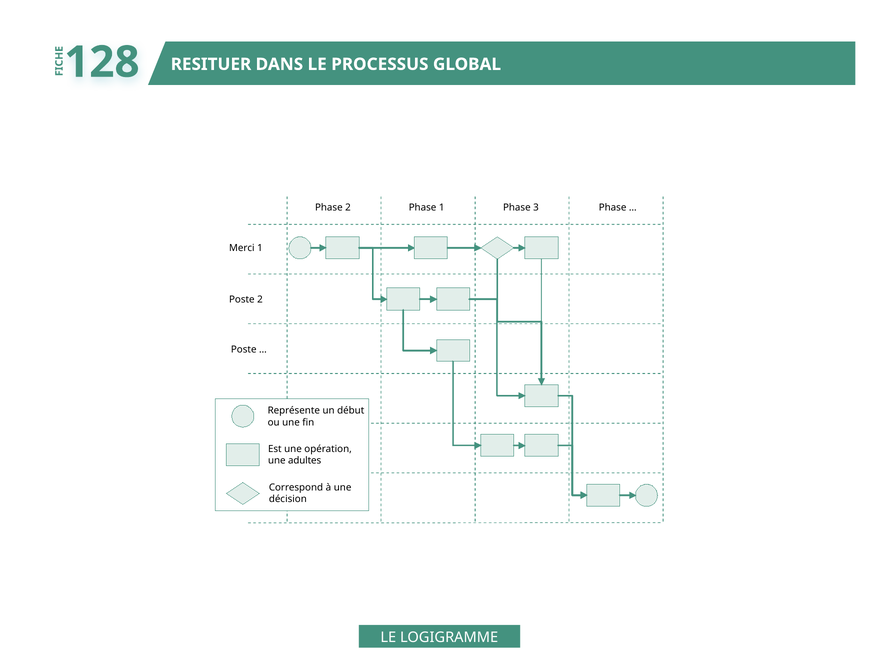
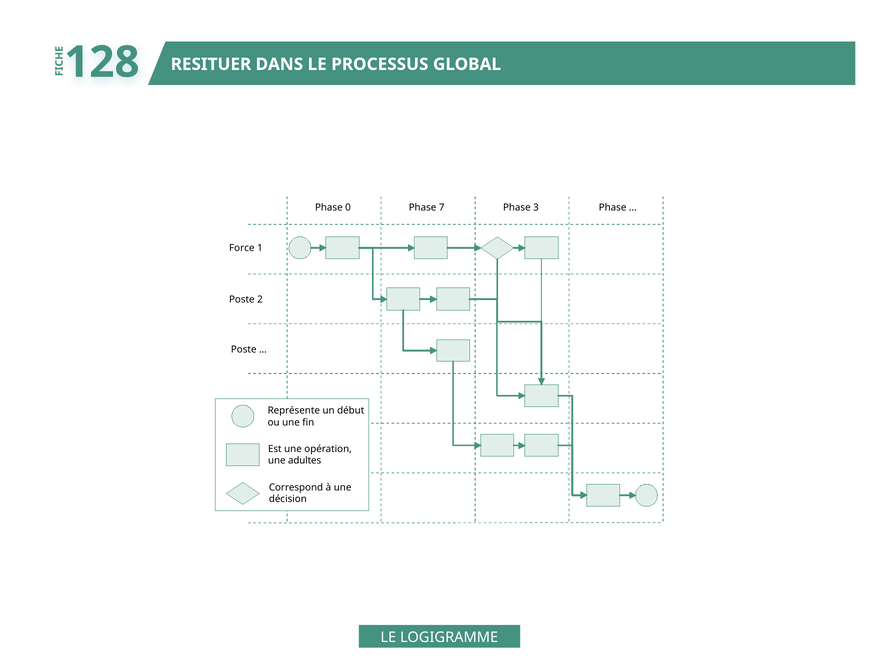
Phase 2: 2 -> 0
Phase 1: 1 -> 7
Merci: Merci -> Force
